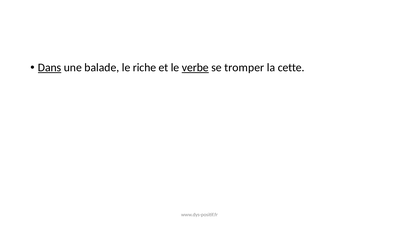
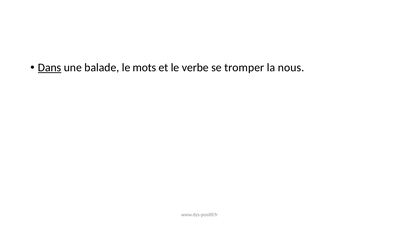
riche: riche -> mots
verbe underline: present -> none
cette: cette -> nous
